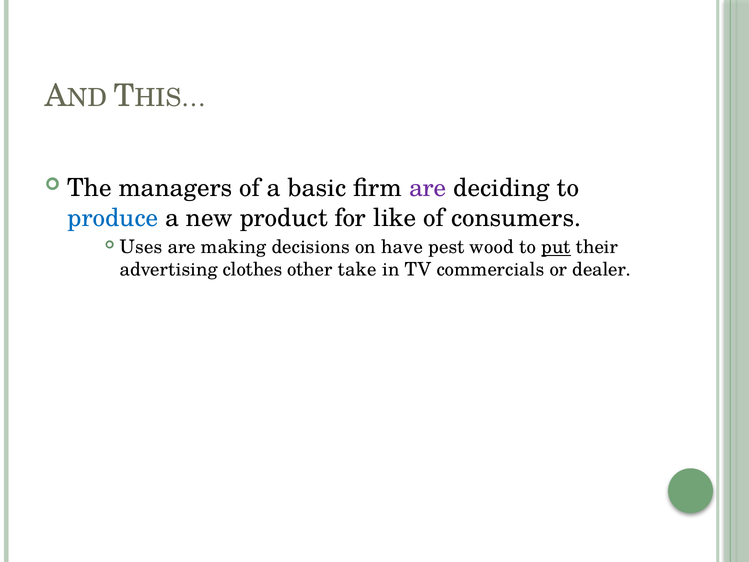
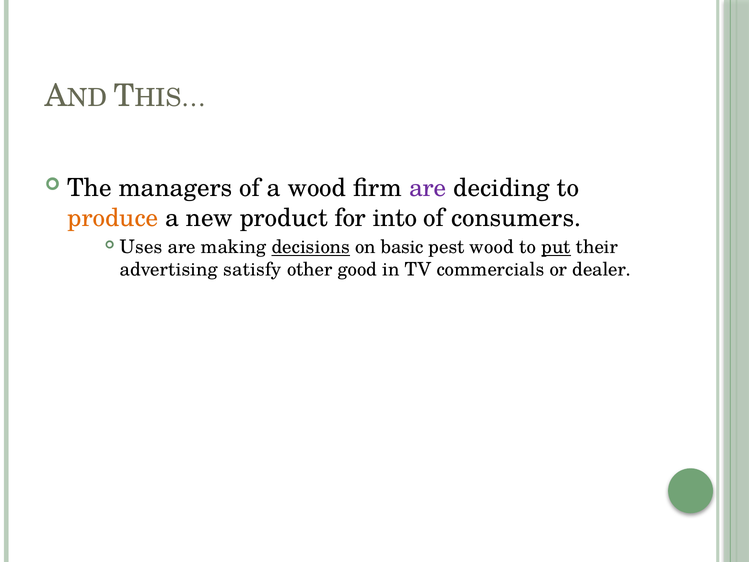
a basic: basic -> wood
produce colour: blue -> orange
like: like -> into
decisions underline: none -> present
have: have -> basic
clothes: clothes -> satisfy
take: take -> good
